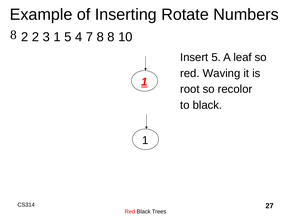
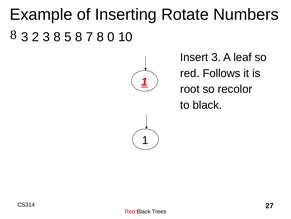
2 at (25, 37): 2 -> 3
3 1: 1 -> 8
5 4: 4 -> 8
8 8: 8 -> 0
Insert 5: 5 -> 3
Waving: Waving -> Follows
